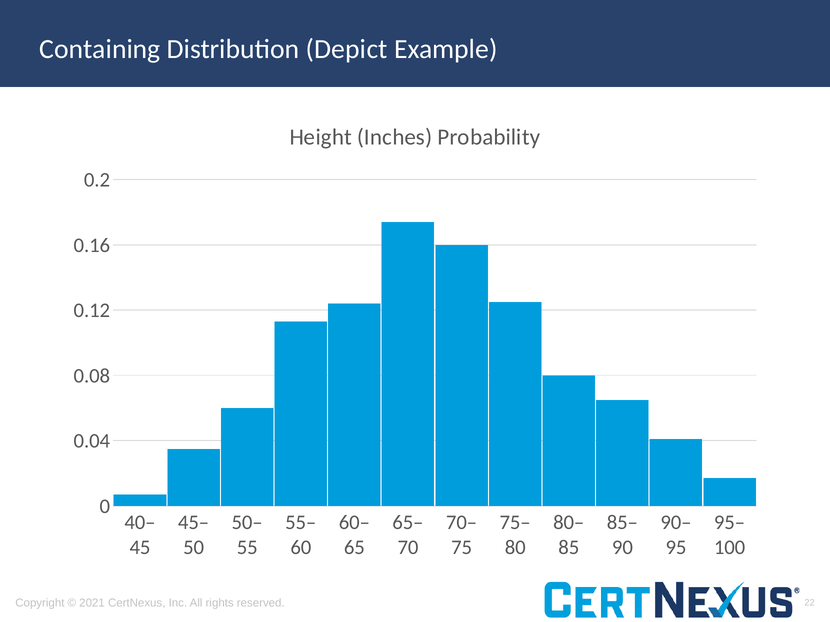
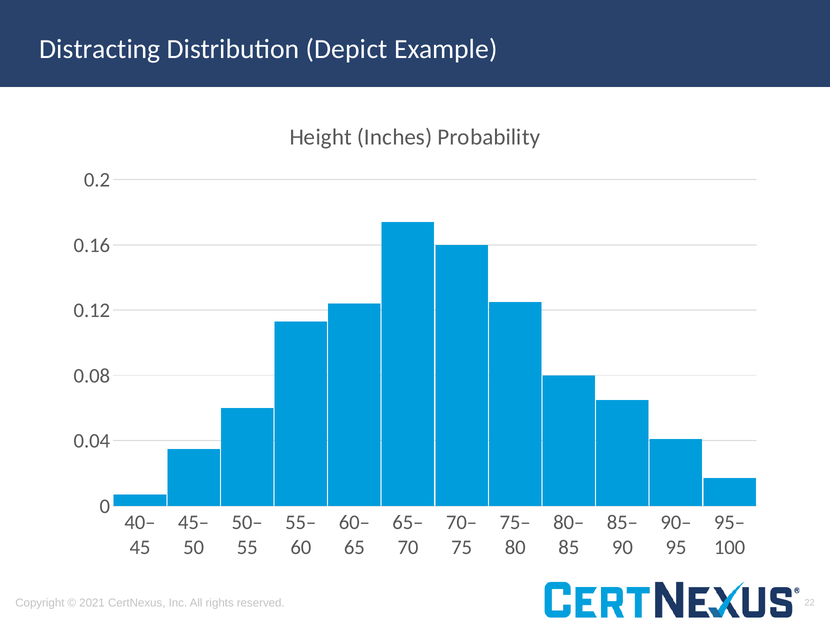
Containing: Containing -> Distracting
